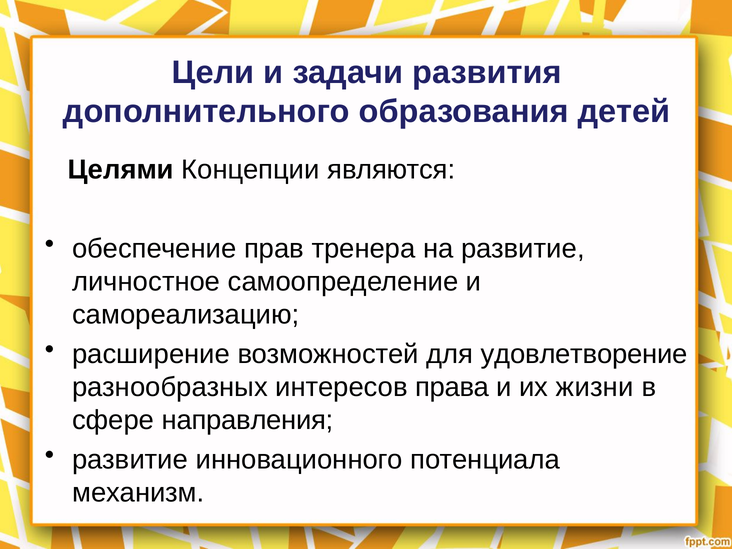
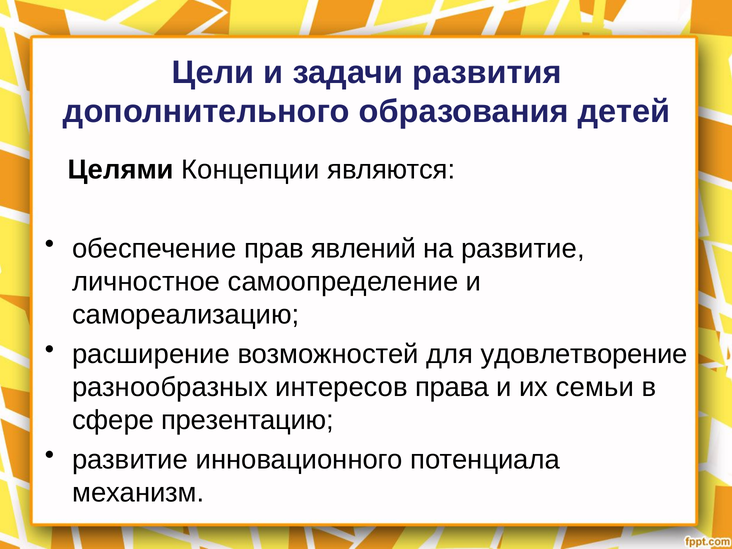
тренера: тренера -> явлений
жизни: жизни -> семьи
направления: направления -> презентацию
